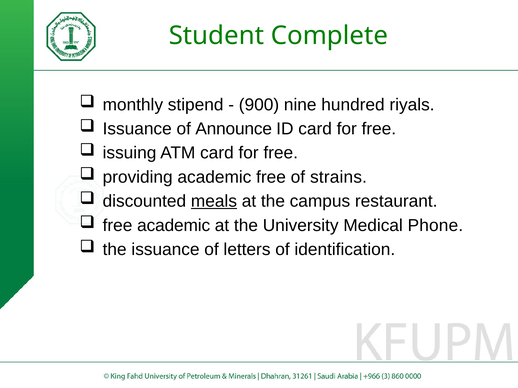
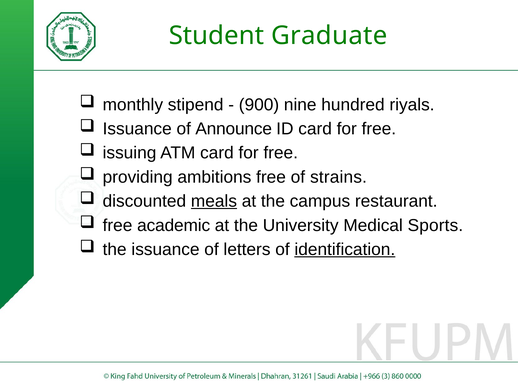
Complete: Complete -> Graduate
providing academic: academic -> ambitions
Phone: Phone -> Sports
identification underline: none -> present
